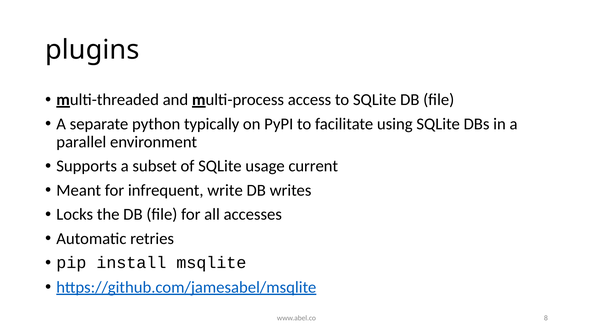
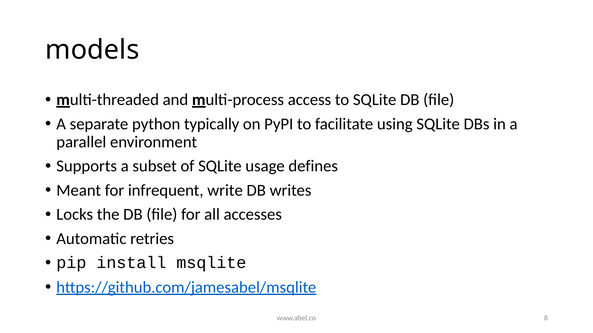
plugins: plugins -> models
current: current -> defines
